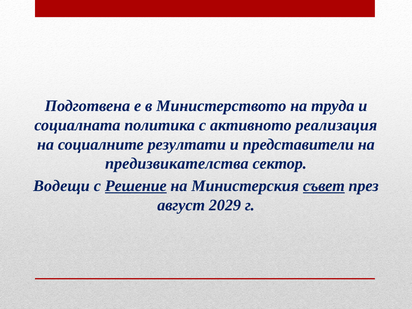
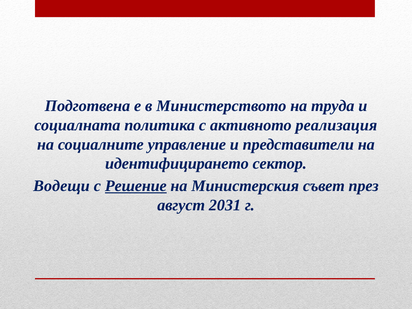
резултати: резултати -> управление
предизвикателства: предизвикателства -> идентифицирането
съвет underline: present -> none
2029: 2029 -> 2031
